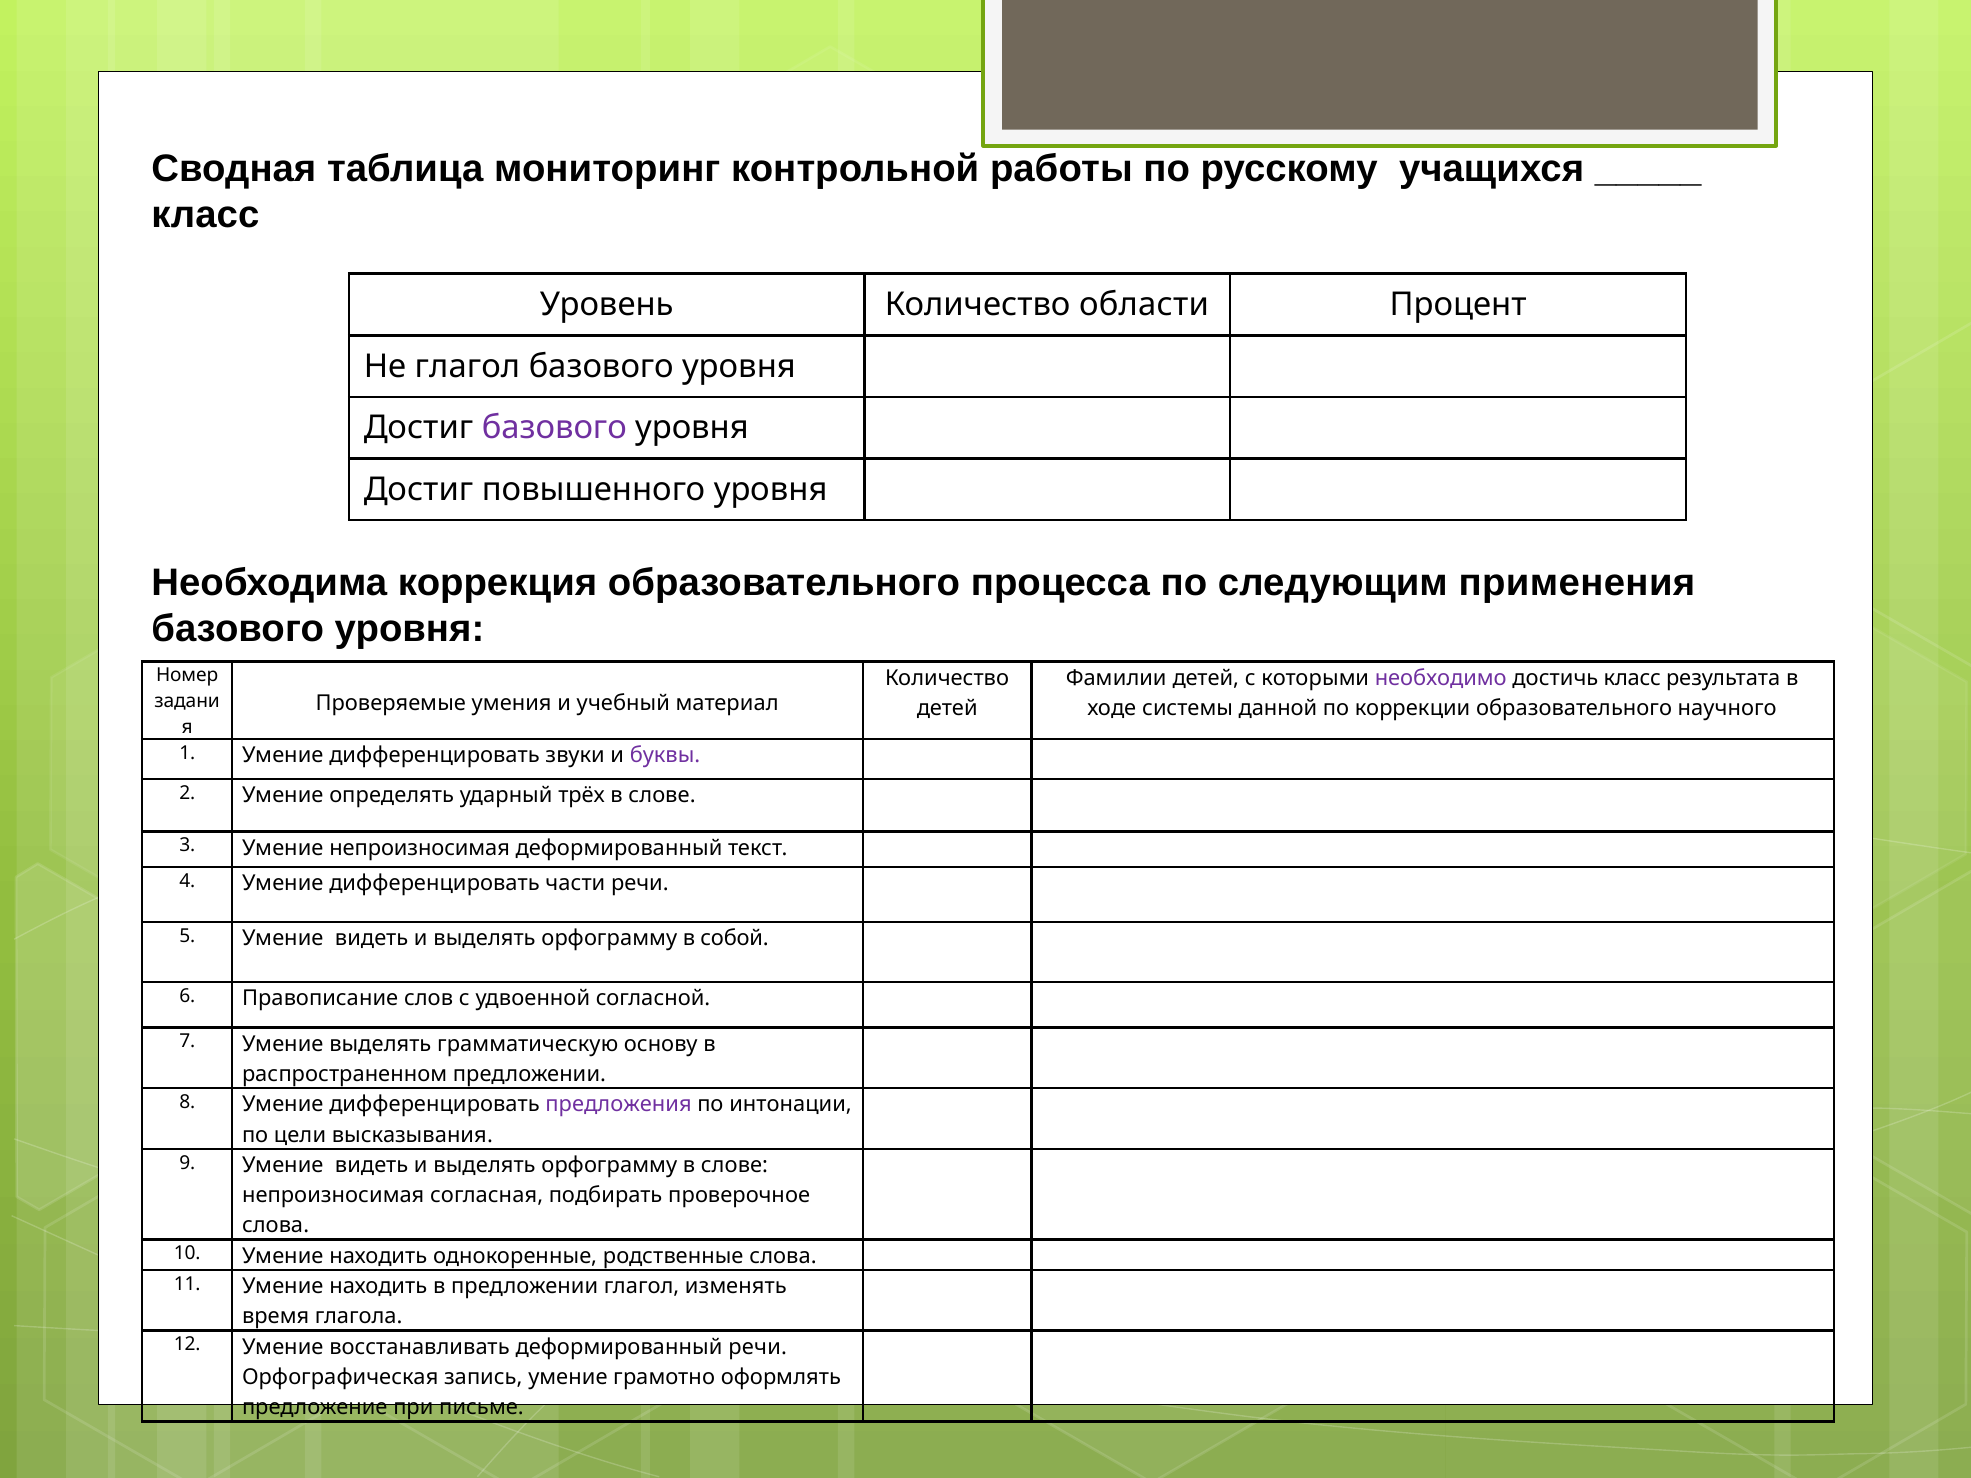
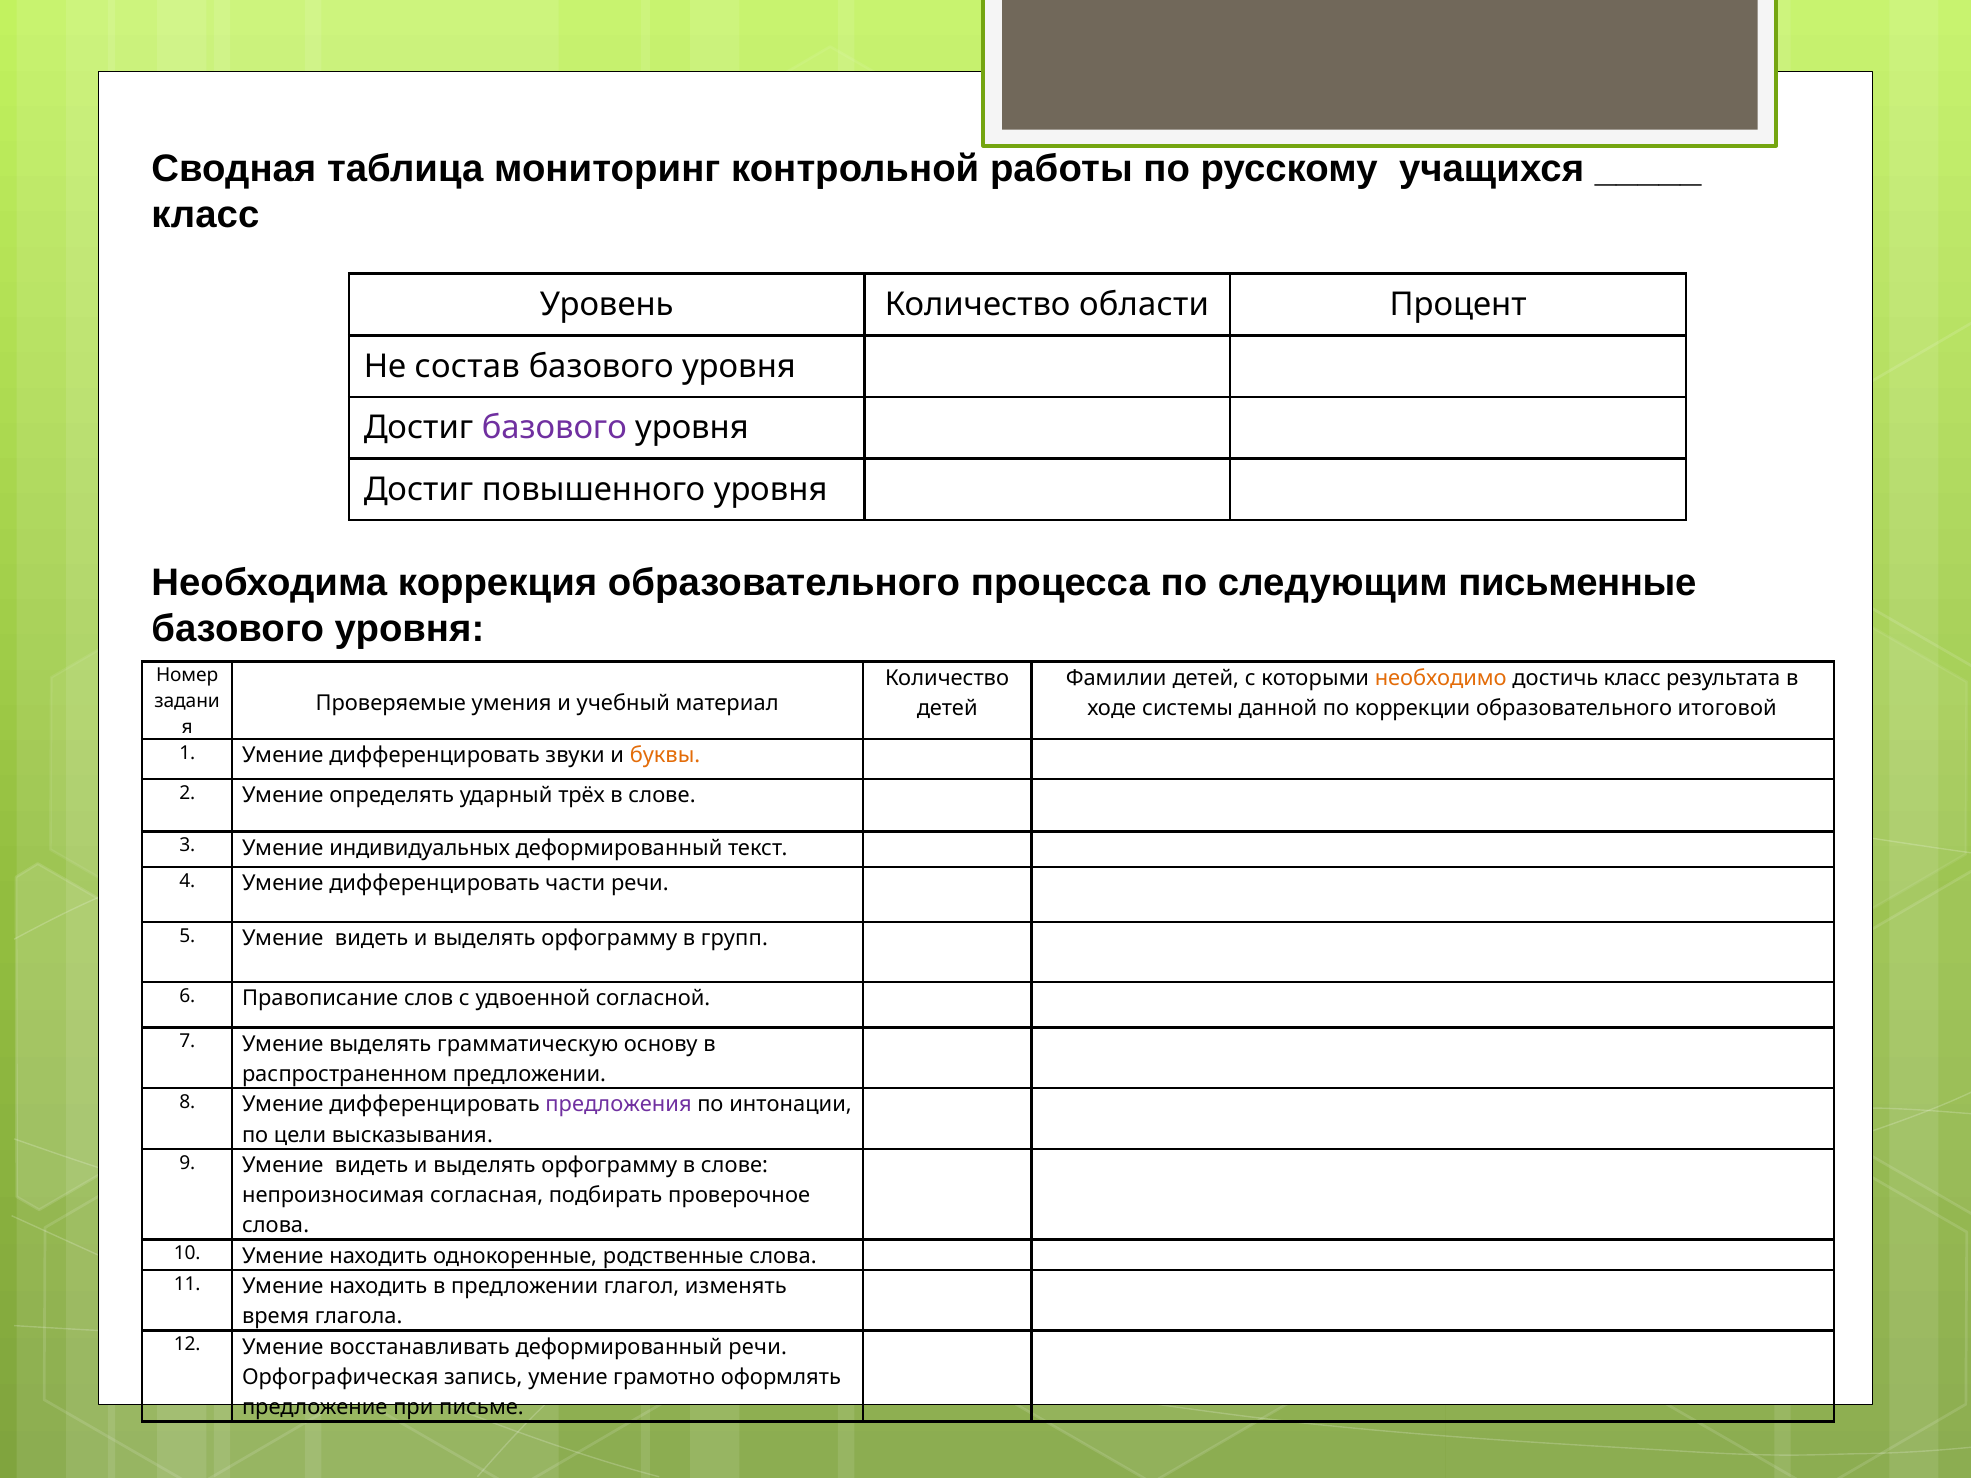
Не глагол: глагол -> состав
применения: применения -> письменные
необходимо colour: purple -> orange
научного: научного -> итоговой
буквы colour: purple -> orange
Умение непроизносимая: непроизносимая -> индивидуальных
собой: собой -> групп
